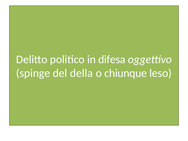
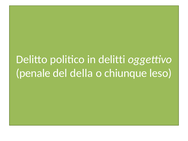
difesa: difesa -> delitti
spinge: spinge -> penale
